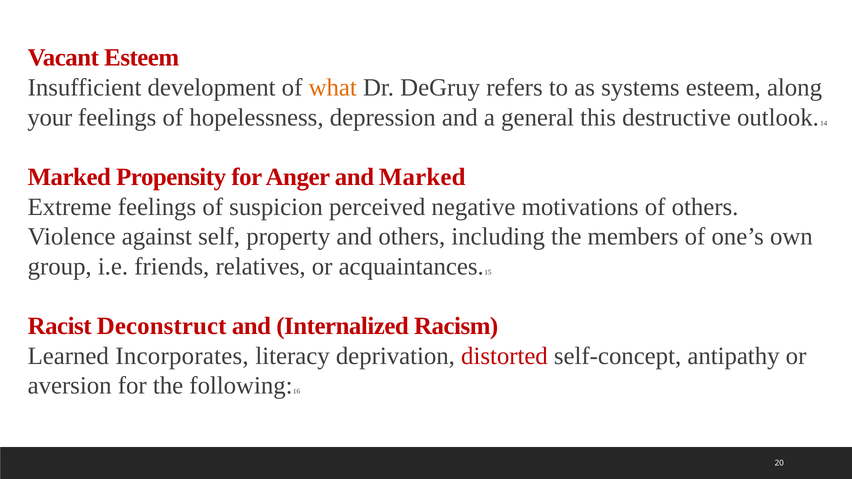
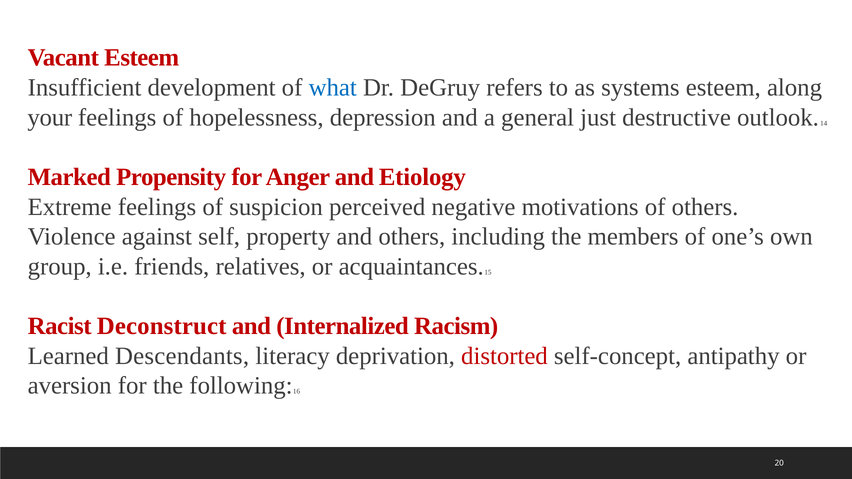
what colour: orange -> blue
this: this -> just
and Marked: Marked -> Etiology
Incorporates: Incorporates -> Descendants
